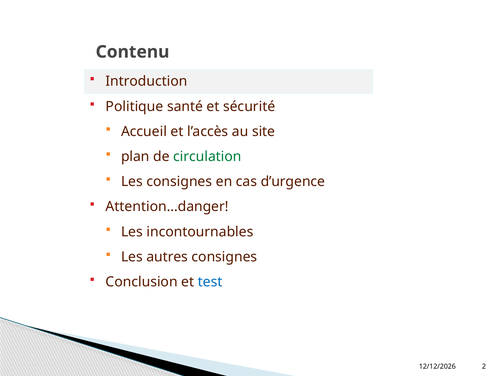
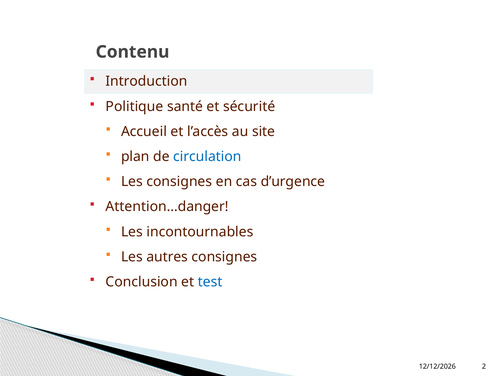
circulation colour: green -> blue
